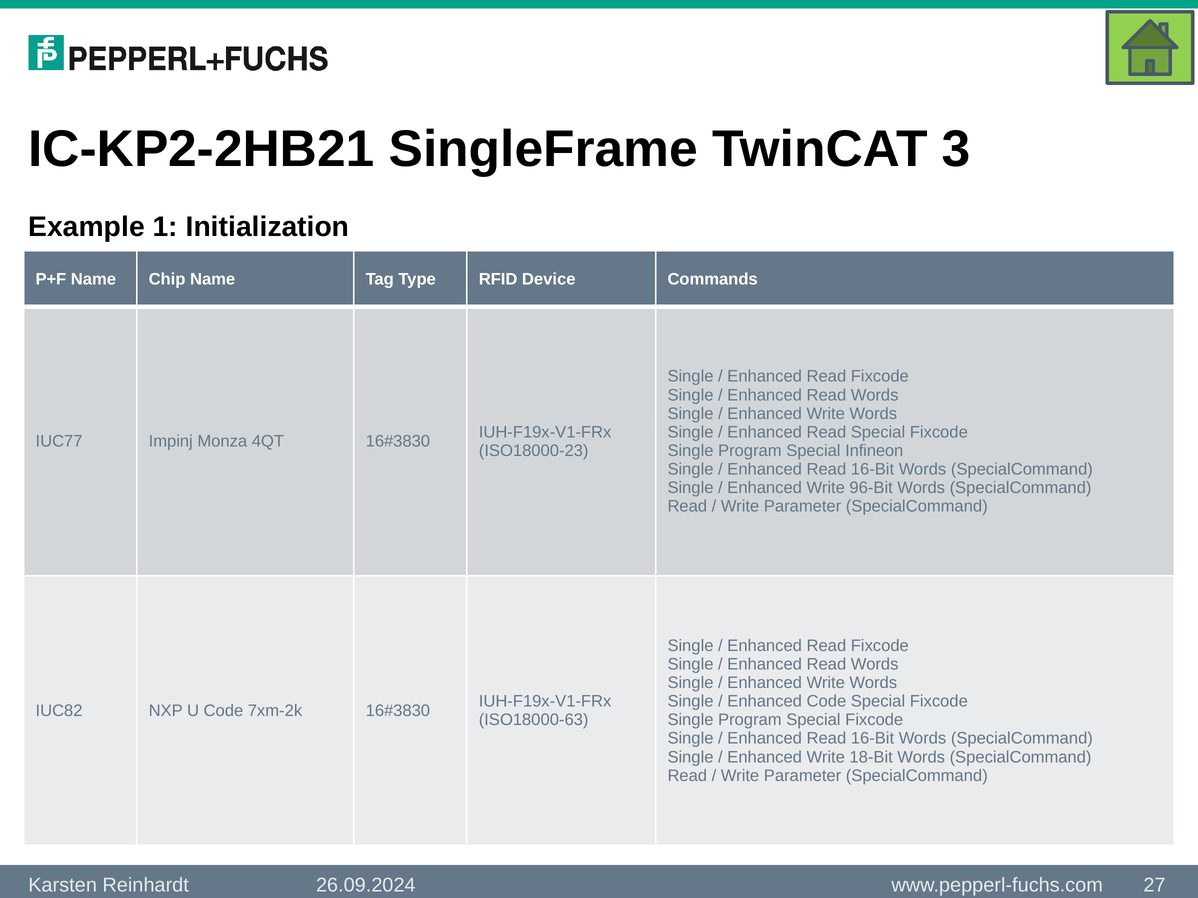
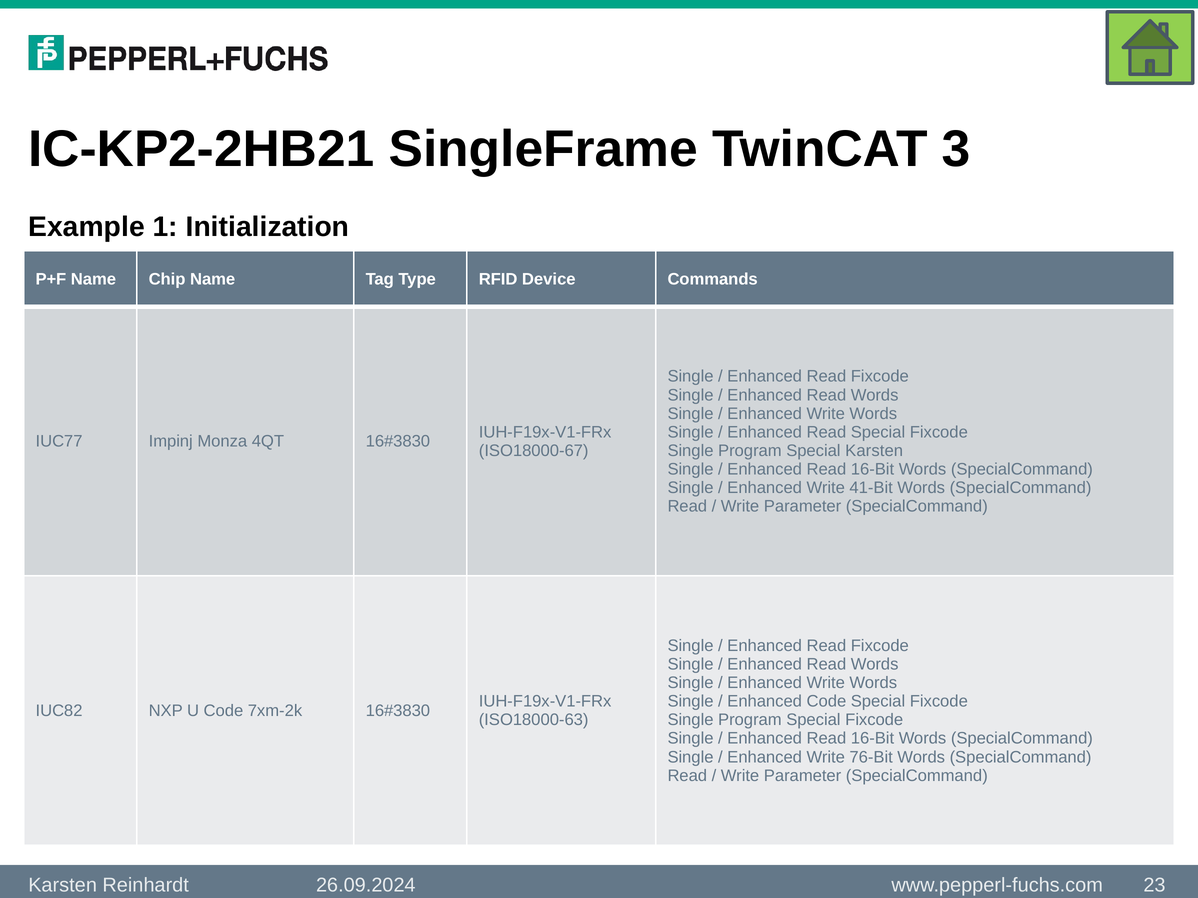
ISO18000-23: ISO18000-23 -> ISO18000-67
Special Infineon: Infineon -> Karsten
96-Bit: 96-Bit -> 41-Bit
18-Bit: 18-Bit -> 76-Bit
27: 27 -> 23
